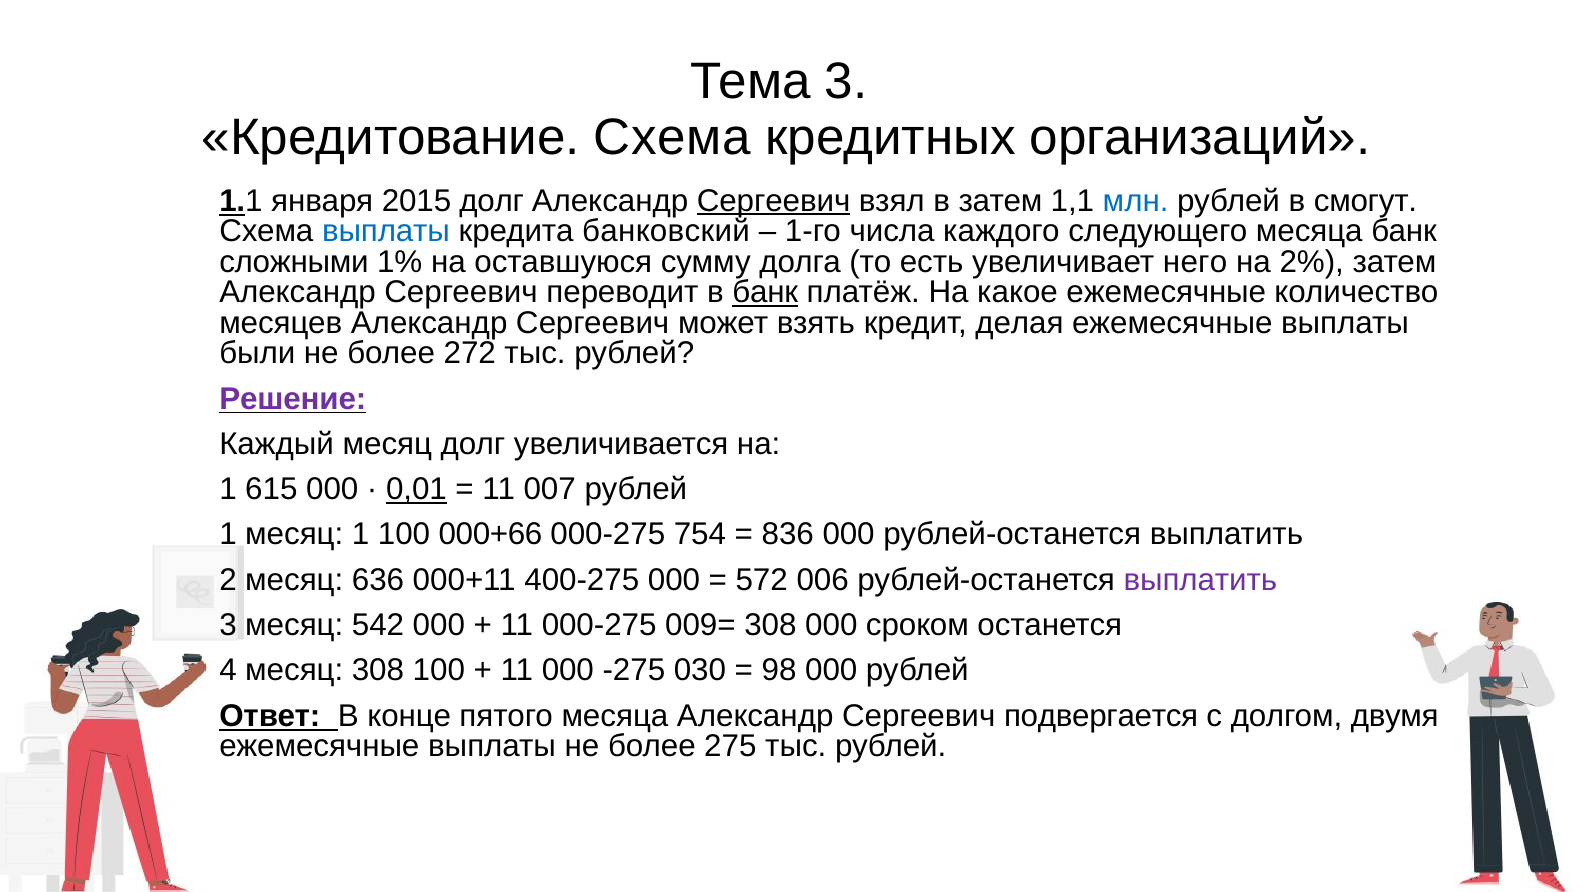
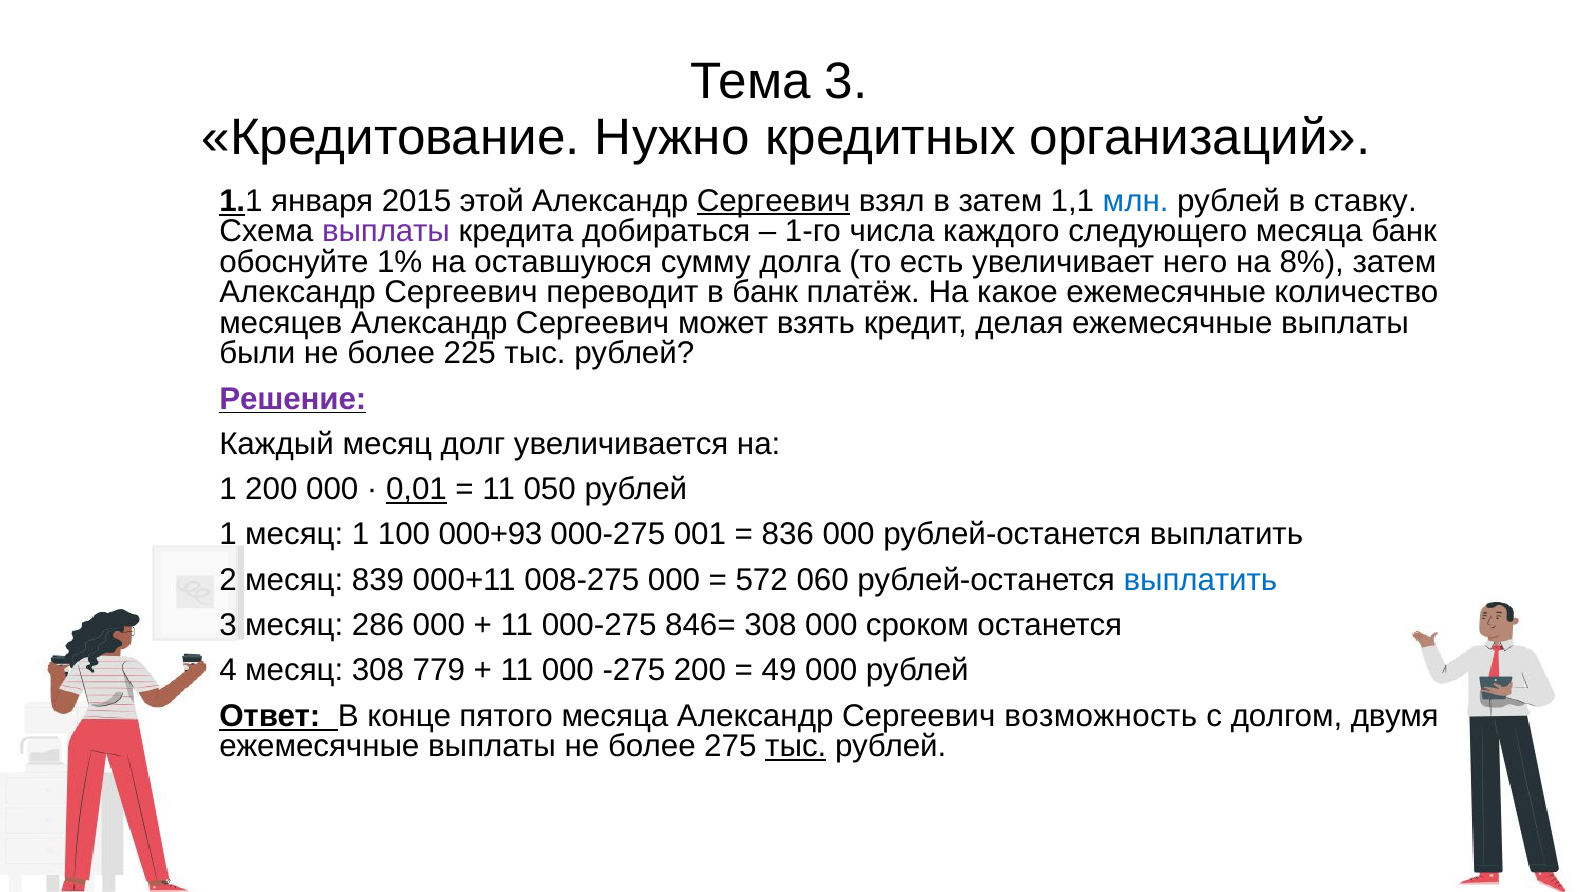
Кредитование Схема: Схема -> Нужно
2015 долг: долг -> этой
смогут: смогут -> ставку
выплаты at (386, 231) colour: blue -> purple
банковский: банковский -> добираться
сложными: сложными -> обоснуйте
2%: 2% -> 8%
банк at (765, 292) underline: present -> none
272: 272 -> 225
1 615: 615 -> 200
007: 007 -> 050
000+66: 000+66 -> 000+93
754: 754 -> 001
636: 636 -> 839
400-275: 400-275 -> 008-275
006: 006 -> 060
выплатить at (1200, 580) colour: purple -> blue
542: 542 -> 286
009=: 009= -> 846=
308 100: 100 -> 779
-275 030: 030 -> 200
98: 98 -> 49
подвергается: подвергается -> возможность
тыс at (796, 746) underline: none -> present
